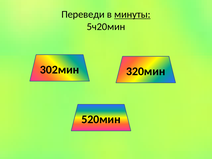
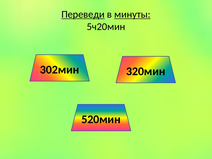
Переведи underline: none -> present
